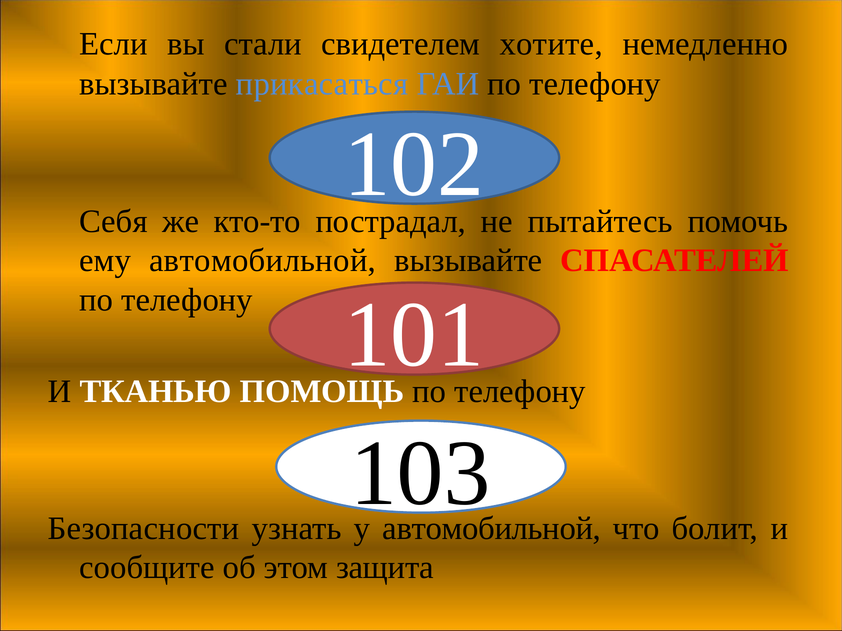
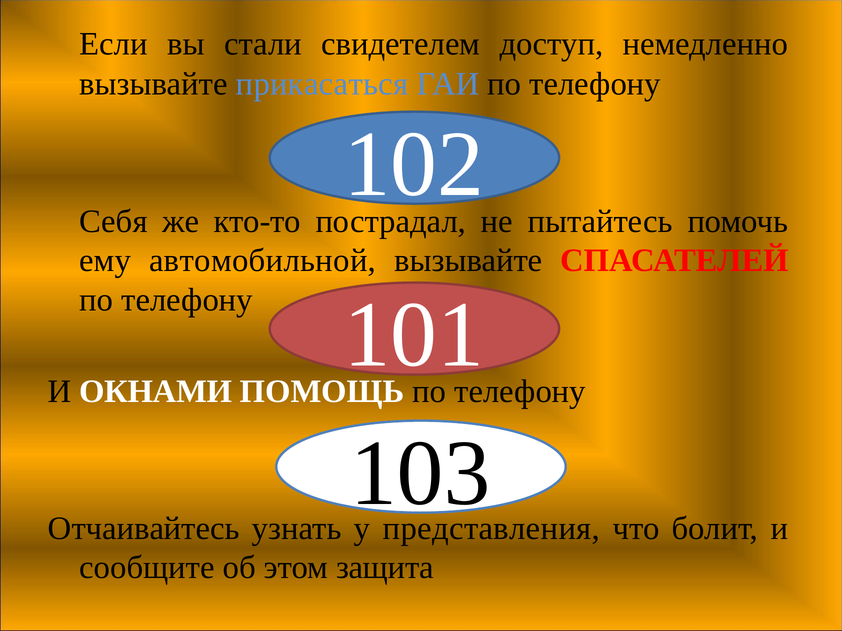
хотите: хотите -> доступ
ТКАНЬЮ: ТКАНЬЮ -> ОКНАМИ
Безопасности: Безопасности -> Отчаивайтесь
у автомобильной: автомобильной -> представления
